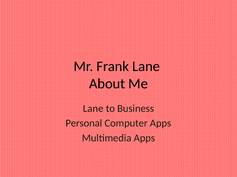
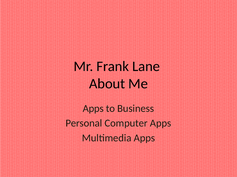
Lane at (93, 109): Lane -> Apps
